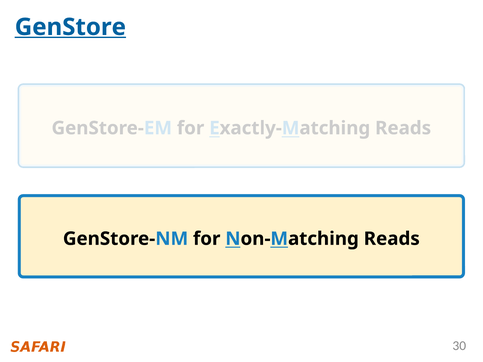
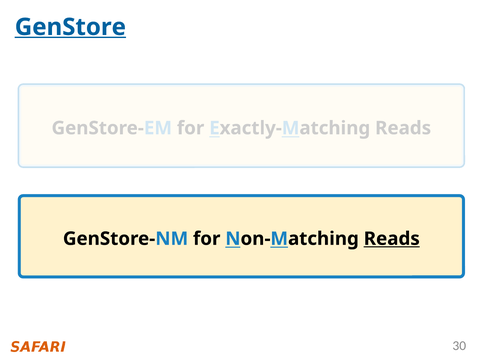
Reads at (392, 239) underline: none -> present
